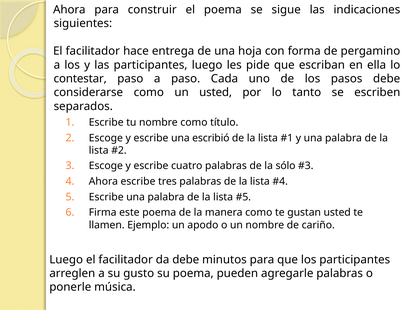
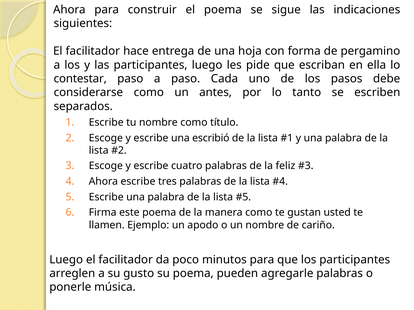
un usted: usted -> antes
sólo: sólo -> feliz
da debe: debe -> poco
